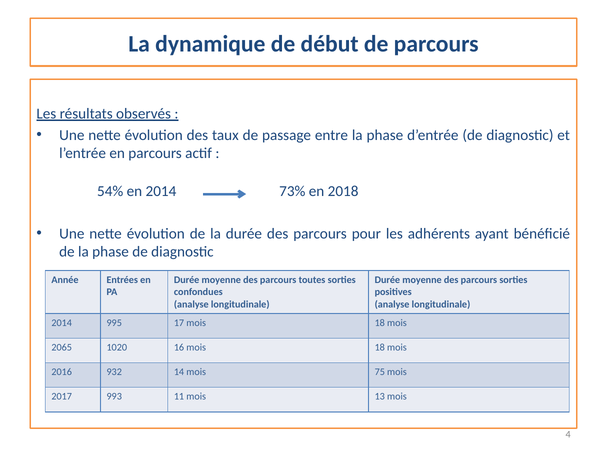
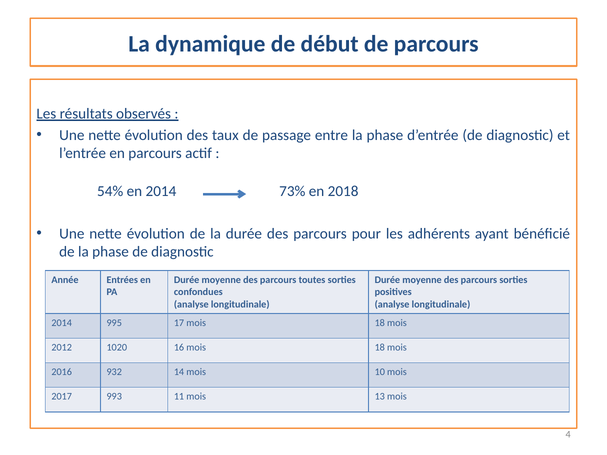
2065: 2065 -> 2012
75: 75 -> 10
